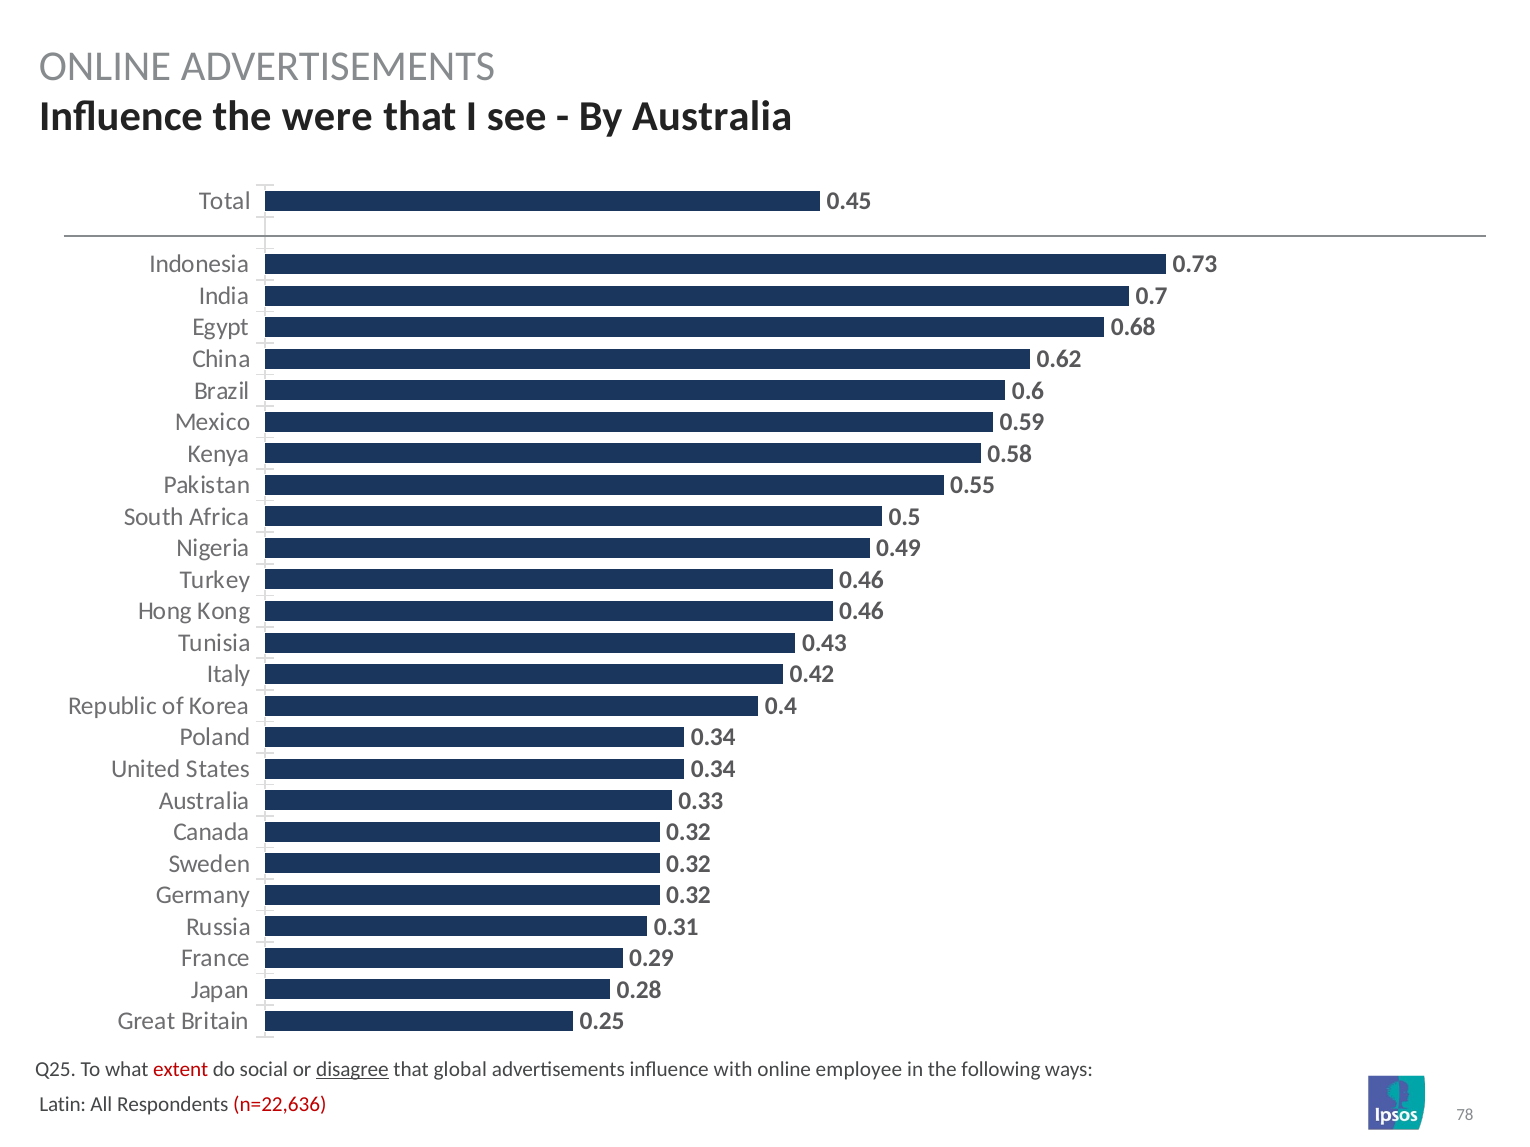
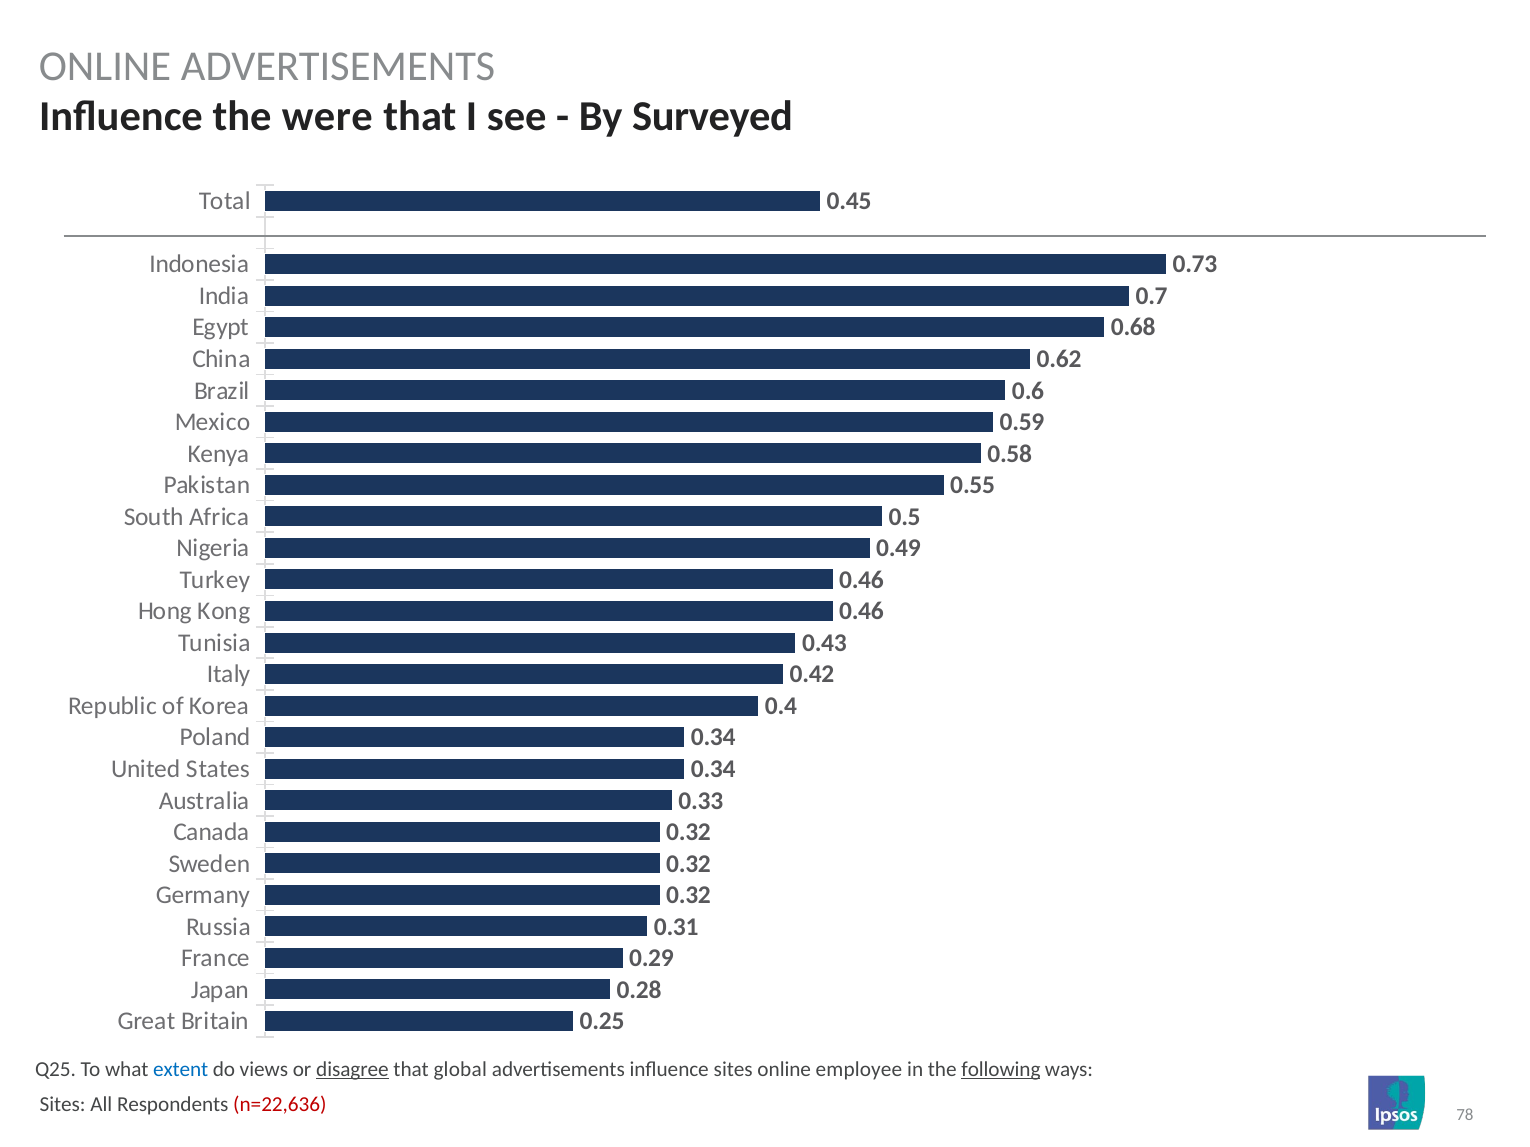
By Australia: Australia -> Surveyed
extent colour: red -> blue
social: social -> views
influence with: with -> sites
following underline: none -> present
Latin at (63, 1105): Latin -> Sites
